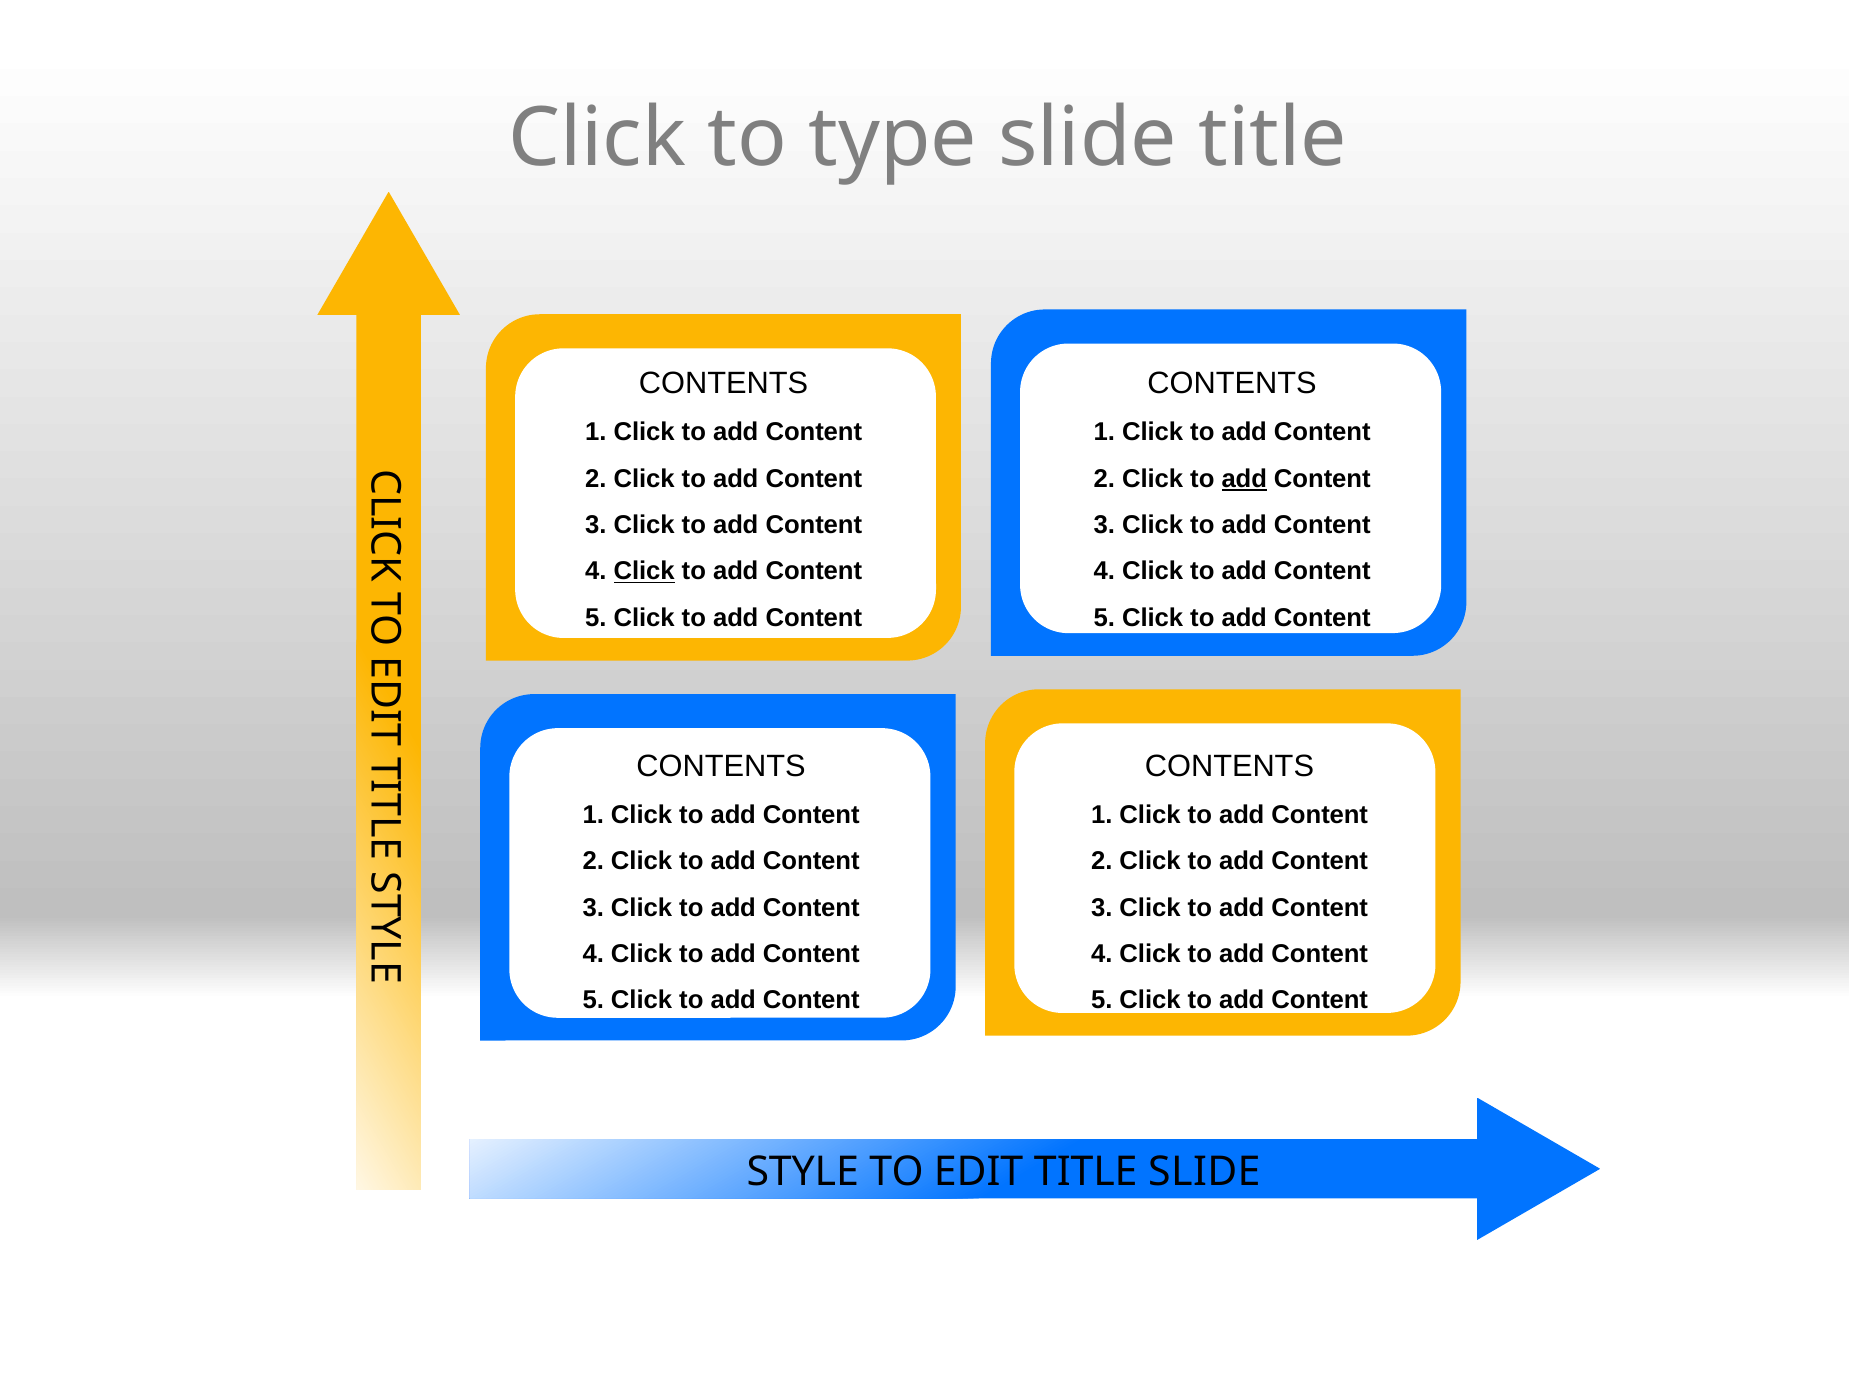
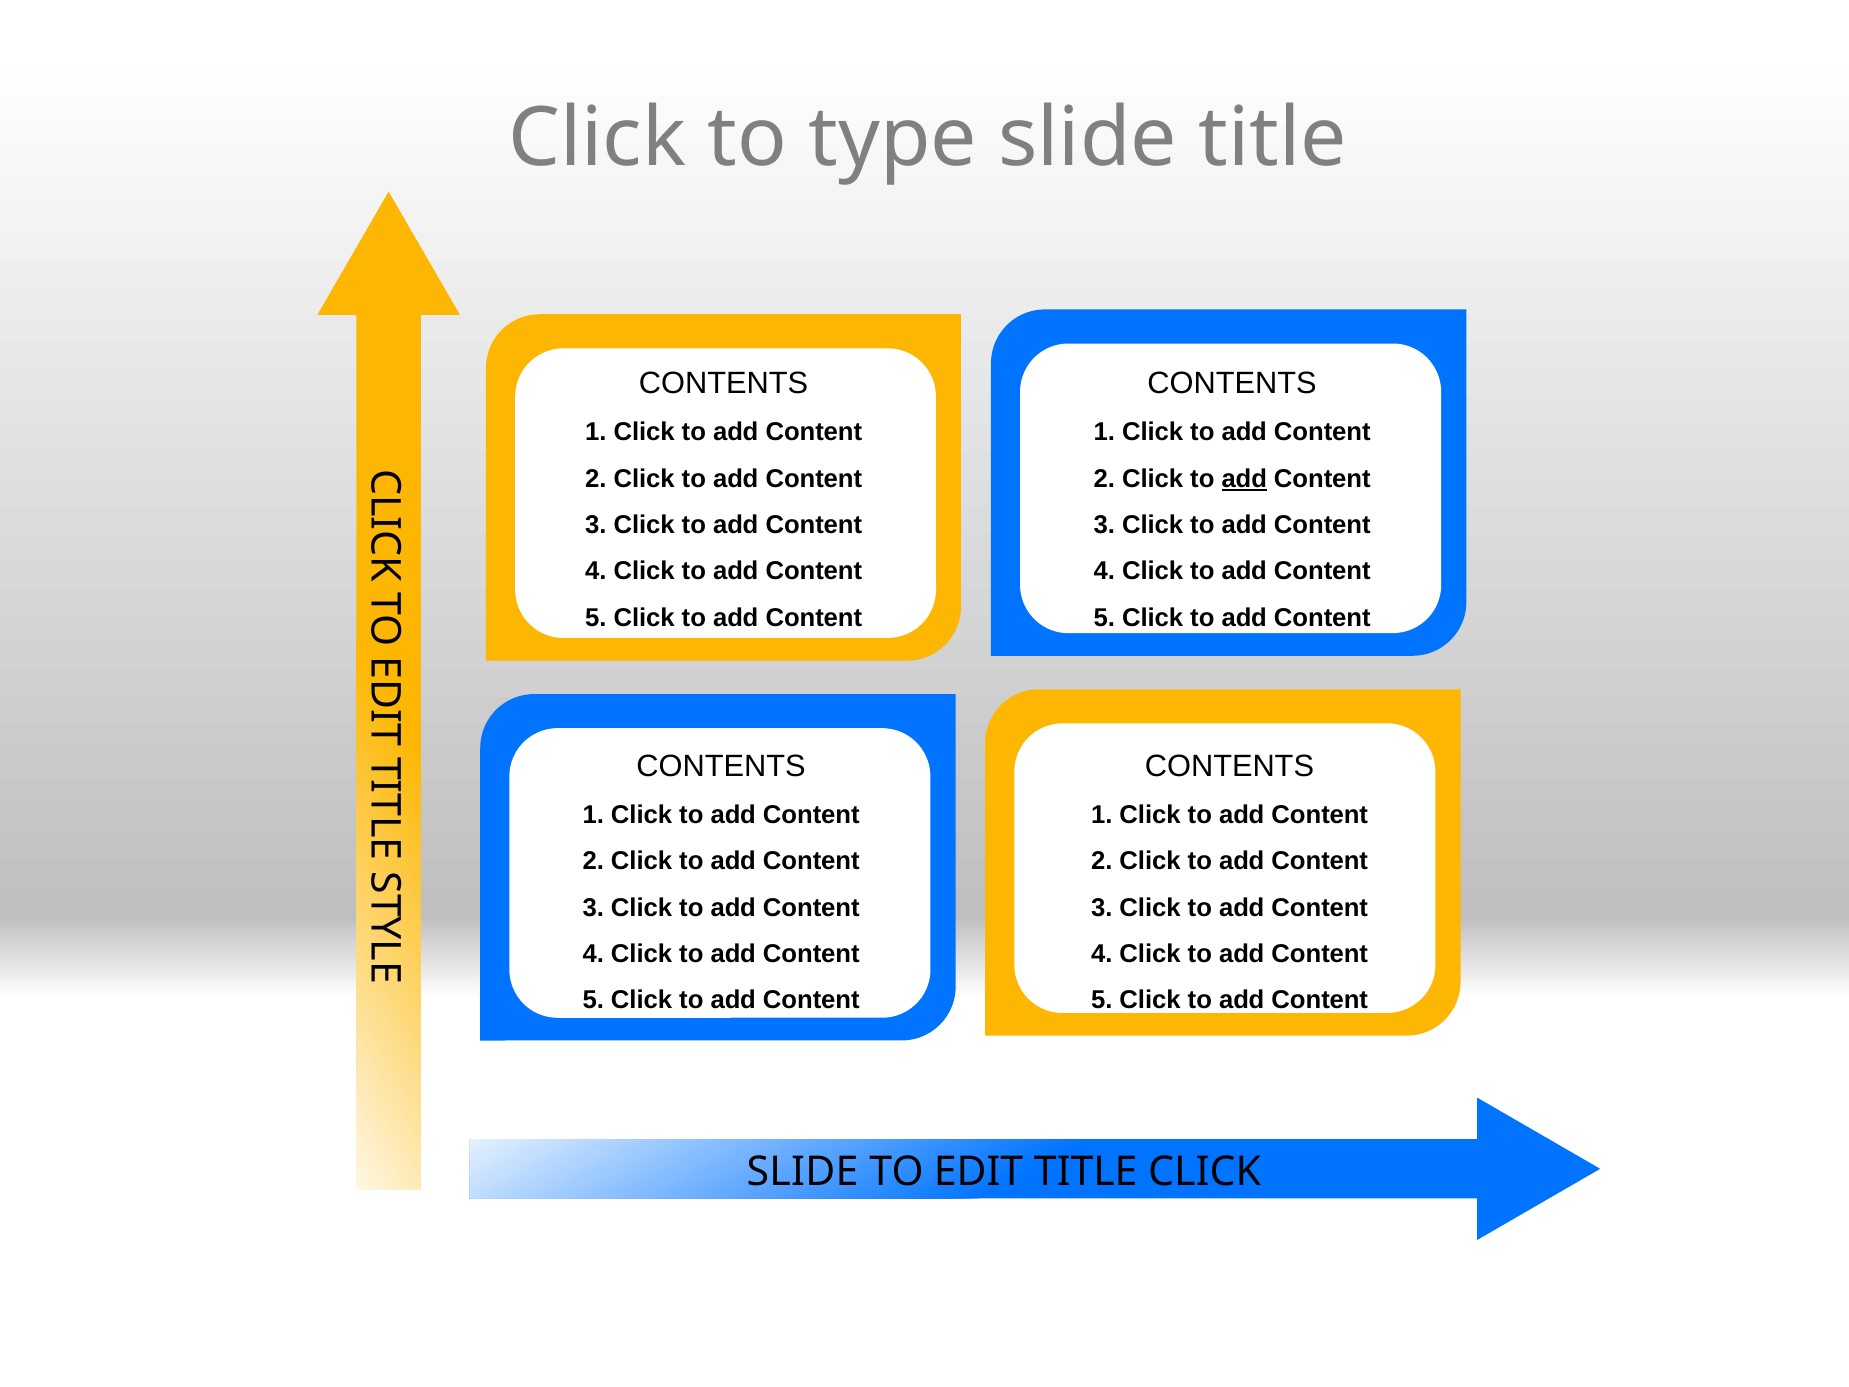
Click at (644, 571) underline: present -> none
STYLE at (803, 1171): STYLE -> SLIDE
TITLE SLIDE: SLIDE -> CLICK
